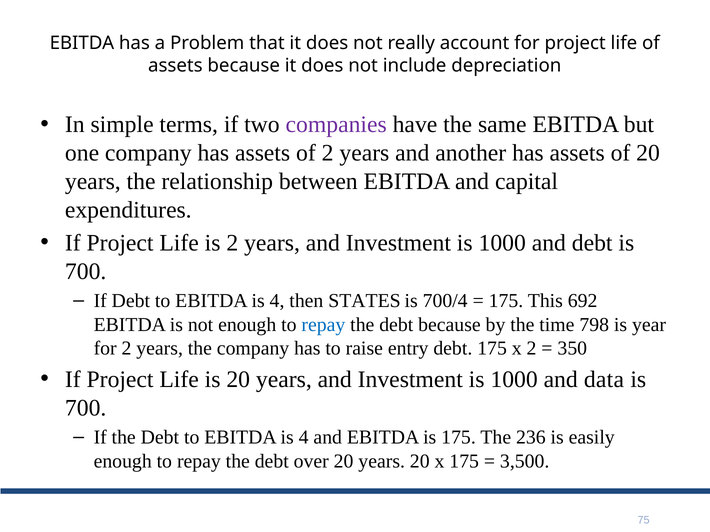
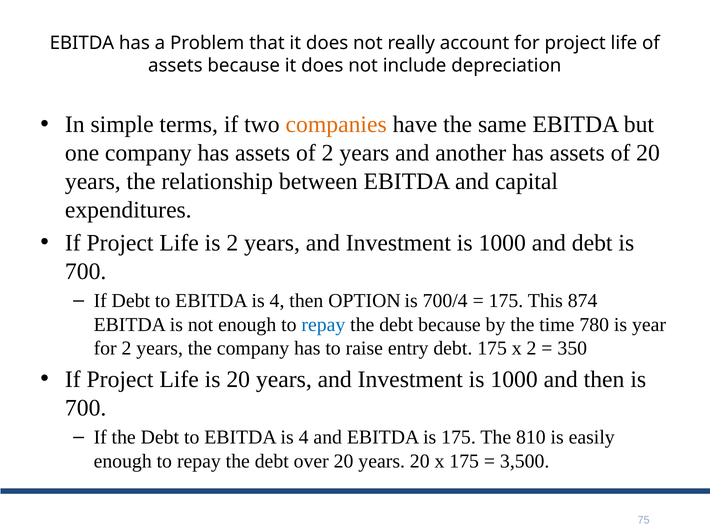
companies colour: purple -> orange
STATES: STATES -> OPTION
692: 692 -> 874
798: 798 -> 780
and data: data -> then
236: 236 -> 810
